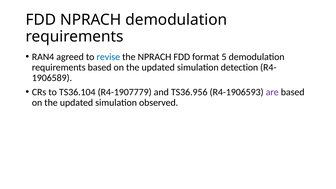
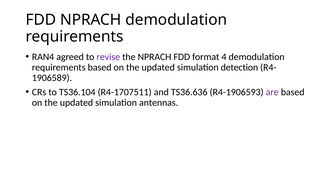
revise colour: blue -> purple
5: 5 -> 4
R4-1907779: R4-1907779 -> R4-1707511
TS36.956: TS36.956 -> TS36.636
observed: observed -> antennas
